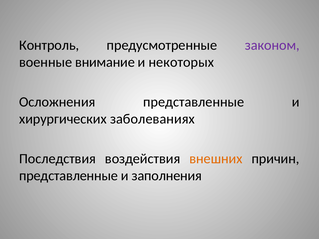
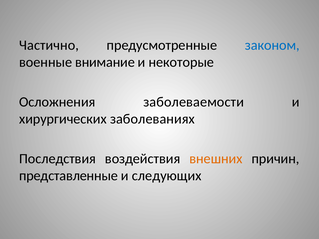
Контроль: Контроль -> Частично
законом colour: purple -> blue
некоторых: некоторых -> некоторые
Осложнения представленные: представленные -> заболеваемости
заполнения: заполнения -> следующих
